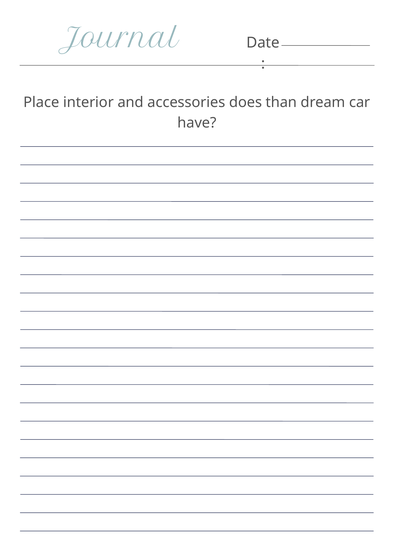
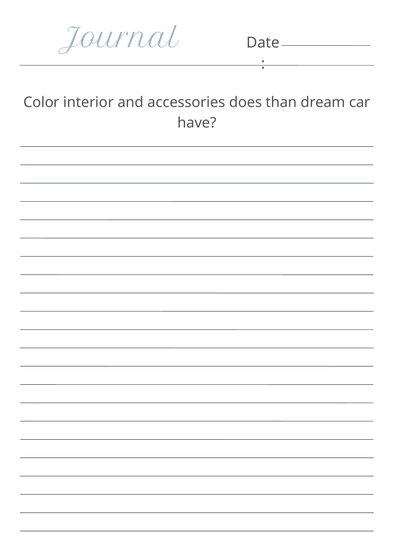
Place: Place -> Color
